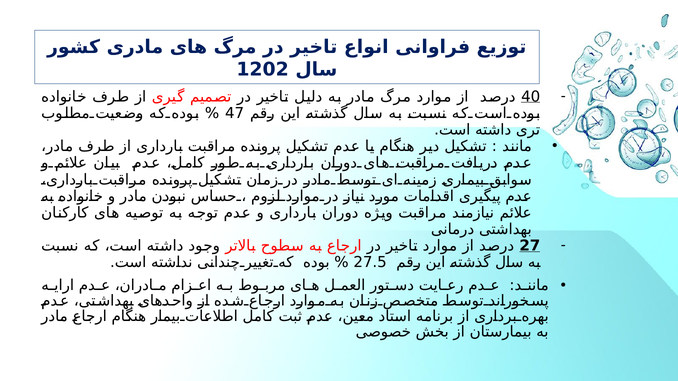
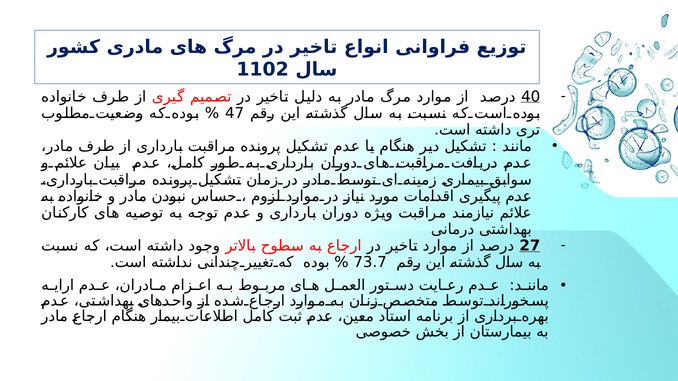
1202: 1202 -> 1102
27.5: 27.5 -> 73.7
